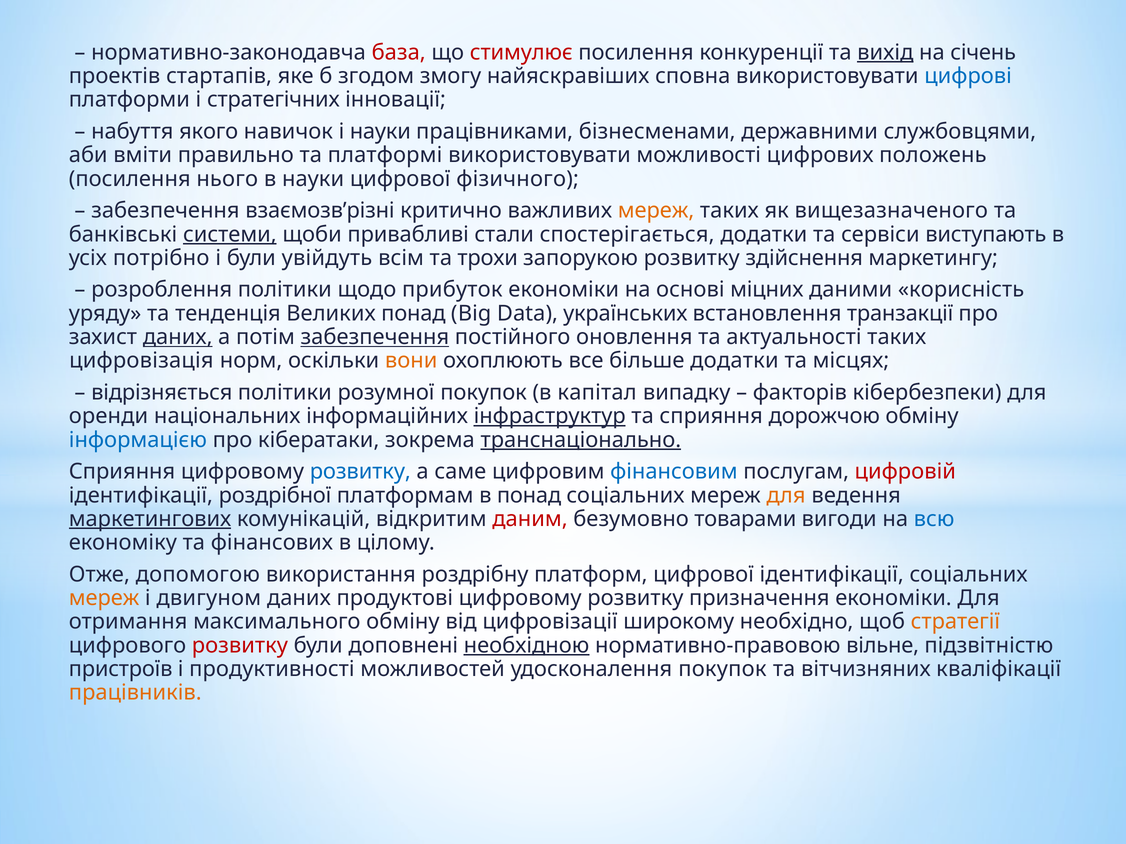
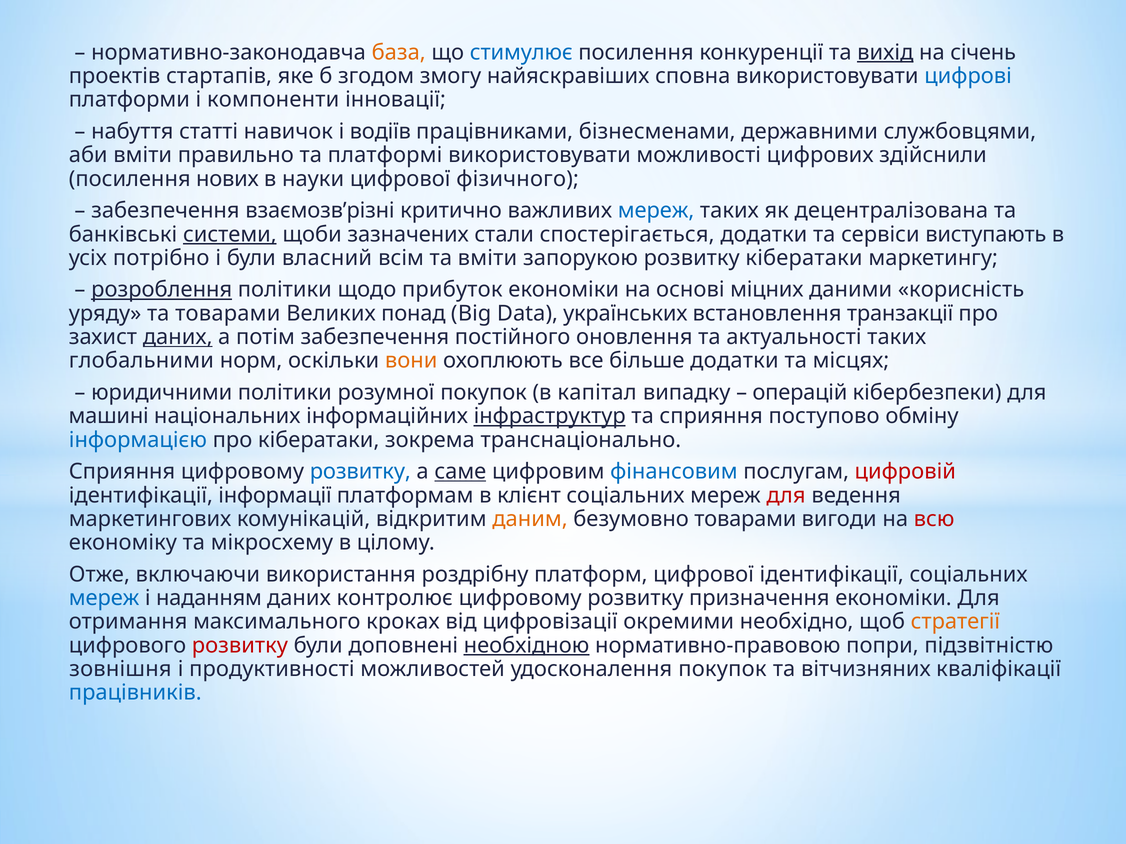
база colour: red -> orange
стимулює colour: red -> blue
стратегічних: стратегічних -> компоненти
якого: якого -> статті
і науки: науки -> водіїв
положень: положень -> здійснили
нього: нього -> нових
мереж at (656, 211) colour: orange -> blue
вищезазначеного: вищезазначеного -> децентралізована
привабливі: привабливі -> зазначених
увійдуть: увійдуть -> власний
та трохи: трохи -> вміти
розвитку здійснення: здійснення -> кібератаки
розроблення underline: none -> present
та тенденція: тенденція -> товарами
забезпечення at (375, 337) underline: present -> none
цифровізація: цифровізація -> глобальними
відрізняється: відрізняється -> юридичними
факторів: факторів -> операцій
оренди: оренди -> машині
дорожчою: дорожчою -> поступово
транснаціонально underline: present -> none
саме underline: none -> present
роздрібної: роздрібної -> інформації
в понад: понад -> клієнт
для at (786, 496) colour: orange -> red
маркетингових underline: present -> none
даним colour: red -> orange
всю colour: blue -> red
фінансових: фінансових -> мікросхему
допомогою: допомогою -> включаючи
мереж at (104, 598) colour: orange -> blue
двигуном: двигуном -> наданням
продуктові: продуктові -> контролює
максимального обміну: обміну -> кроках
широкому: широкому -> окремими
вільне: вільне -> попри
пристроїв: пристроїв -> зовнішня
працівників colour: orange -> blue
